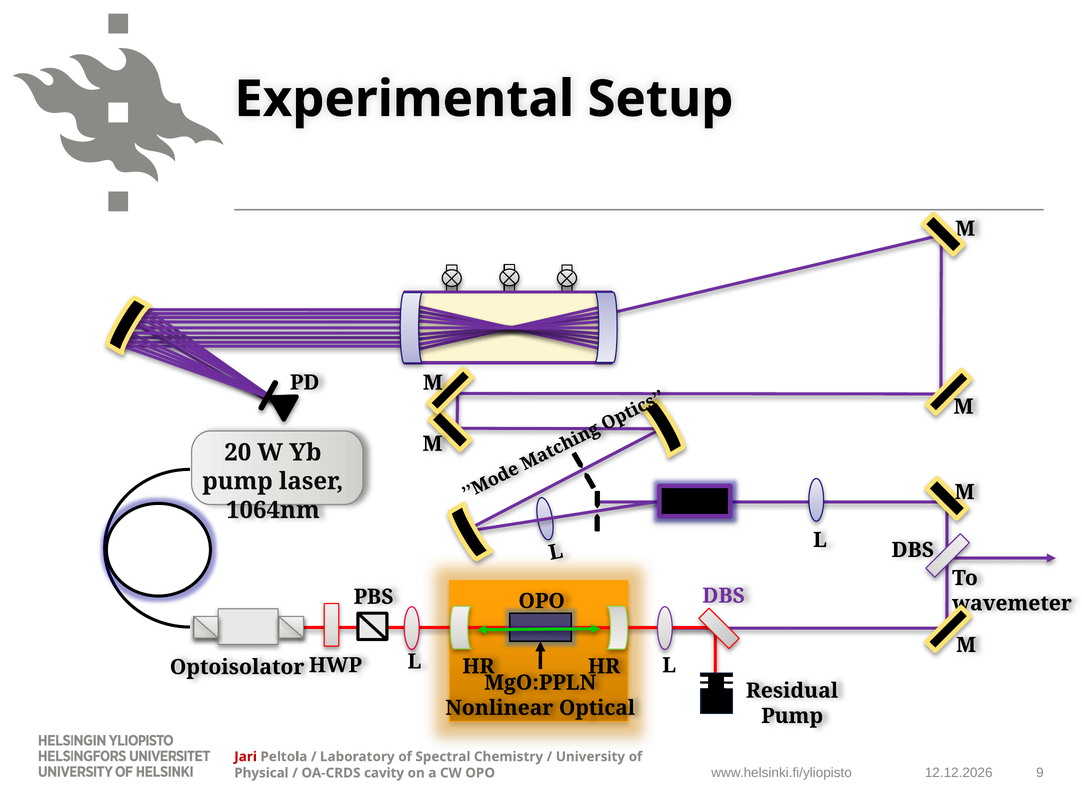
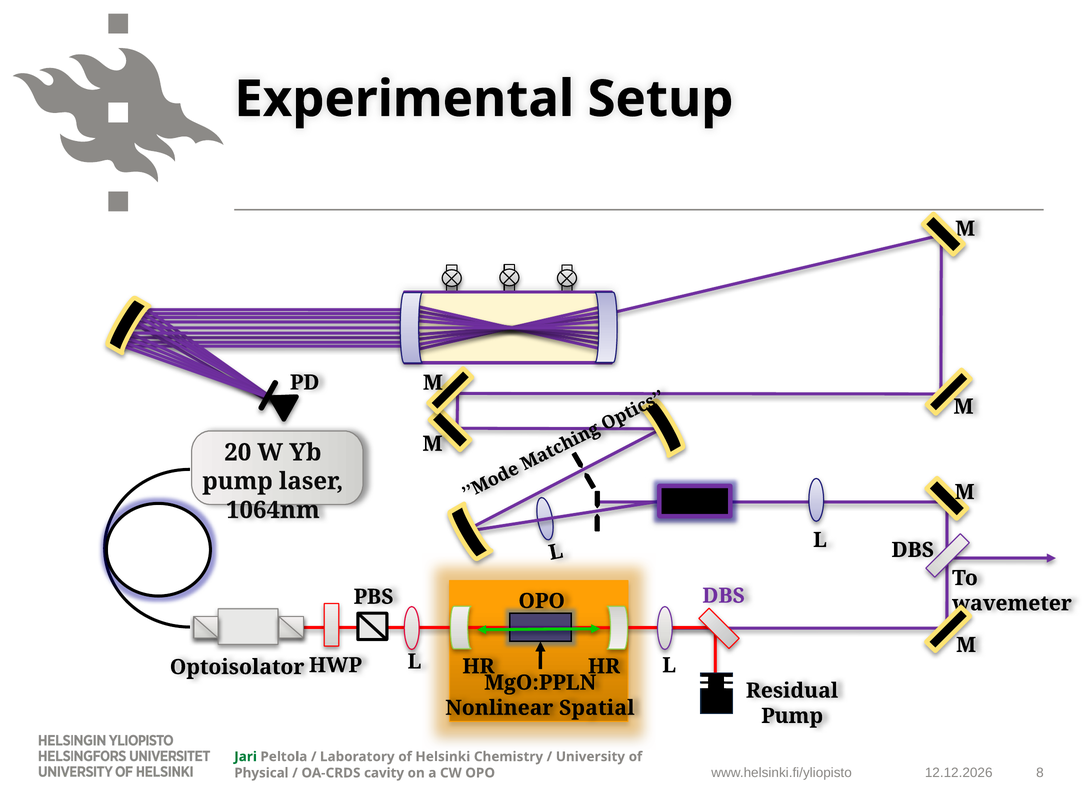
Optical: Optical -> Spatial
Jari colour: red -> green
Spectral: Spectral -> Helsinki
9: 9 -> 8
